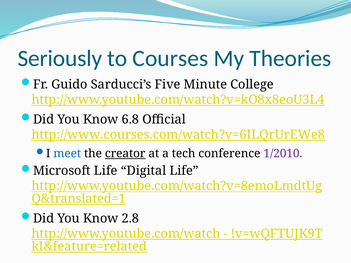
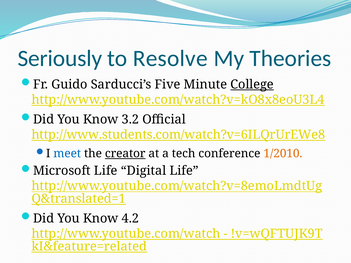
Courses: Courses -> Resolve
College underline: none -> present
6.8: 6.8 -> 3.2
http://www.courses.com/watch?v=6ILQrUrEWe8: http://www.courses.com/watch?v=6ILQrUrEWe8 -> http://www.students.com/watch?v=6ILQrUrEWe8
1/2010 colour: purple -> orange
2.8: 2.8 -> 4.2
